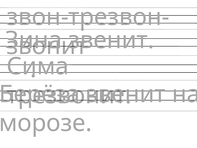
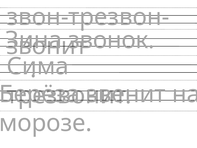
звенит at (111, 40): звенит -> звонок
